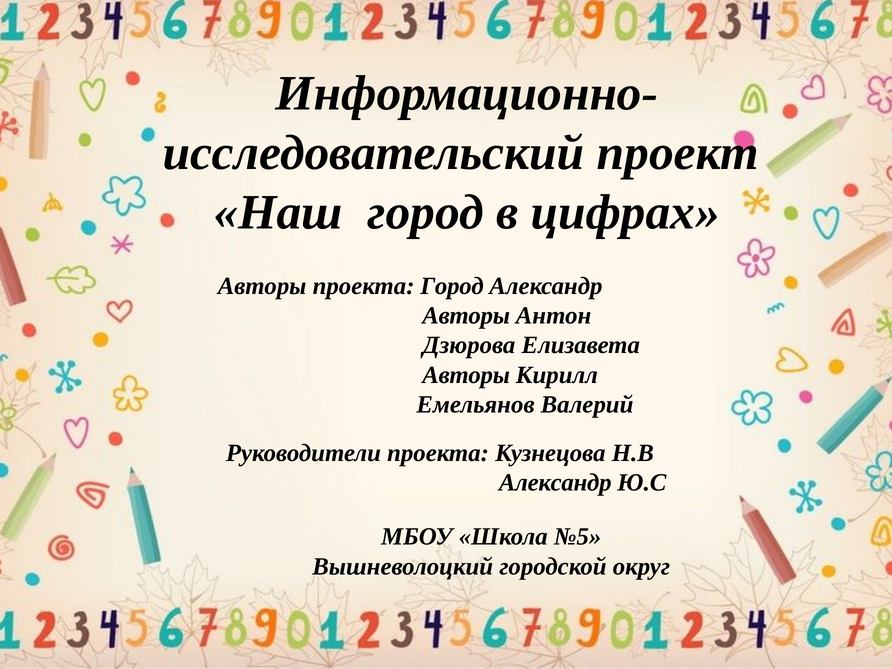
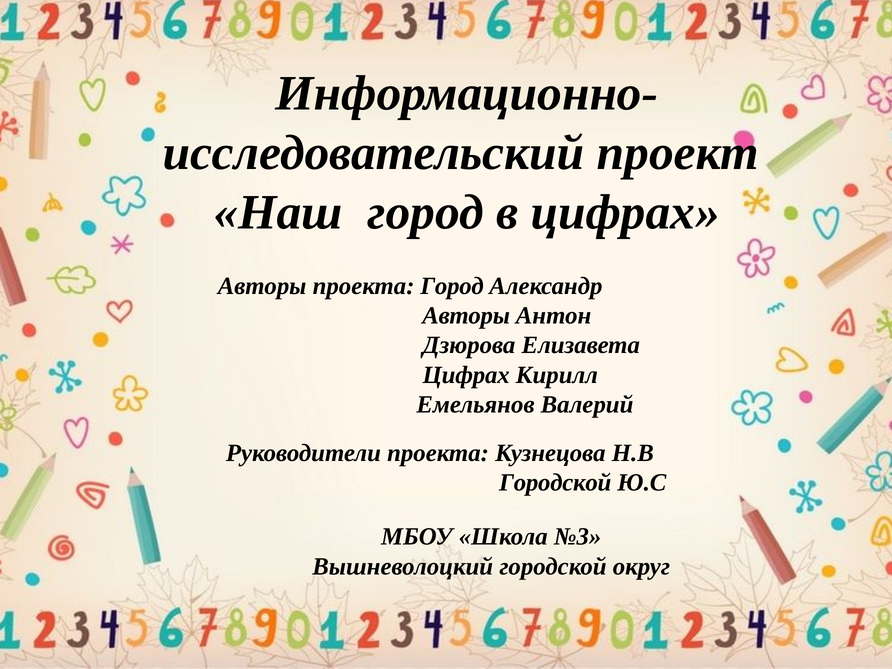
Авторы at (466, 375): Авторы -> Цифрах
Александр at (555, 483): Александр -> Городской
№5: №5 -> №3
